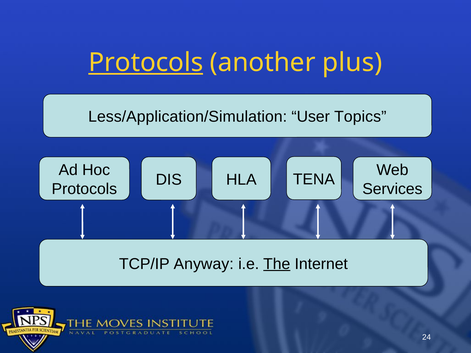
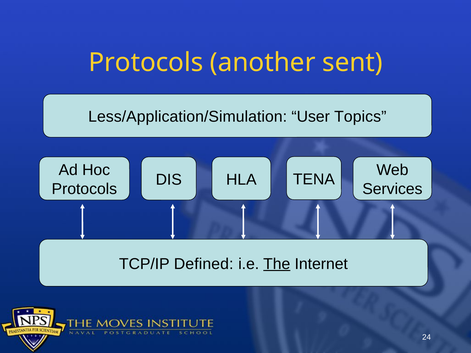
Protocols at (146, 63) underline: present -> none
plus: plus -> sent
Anyway: Anyway -> Defined
